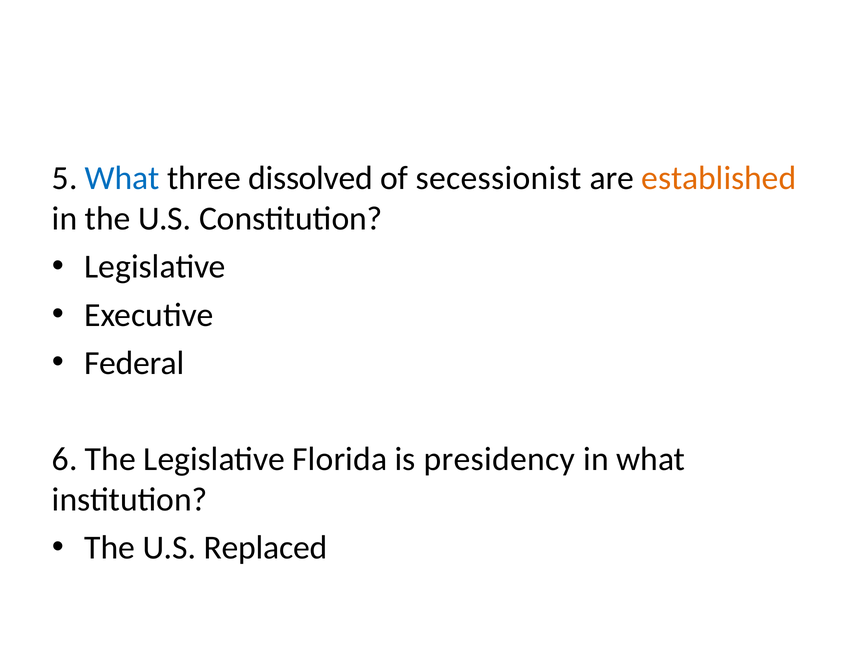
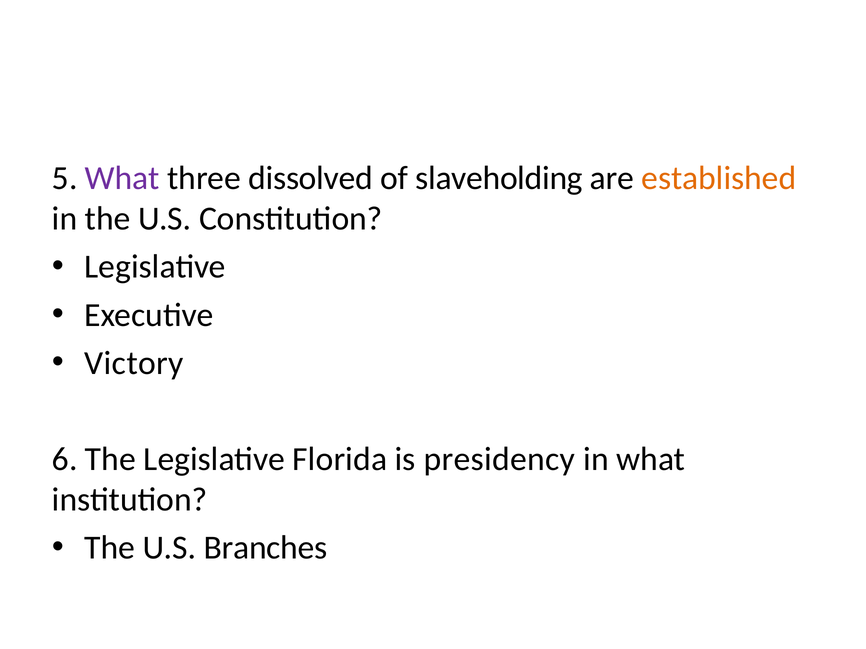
What at (122, 178) colour: blue -> purple
secessionist: secessionist -> slaveholding
Federal: Federal -> Victory
Replaced: Replaced -> Branches
